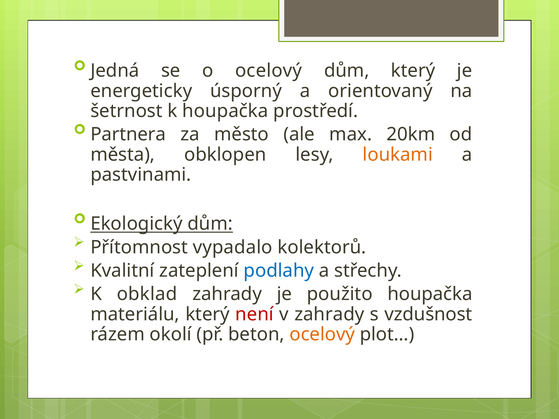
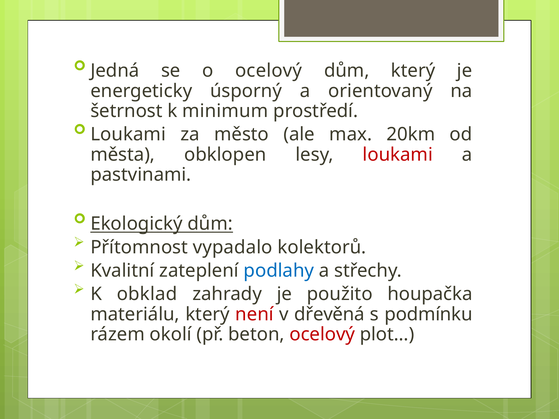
k houpačka: houpačka -> minimum
Partnera at (128, 135): Partnera -> Loukami
loukami at (398, 155) colour: orange -> red
v zahrady: zahrady -> dřevěná
vzdušnost: vzdušnost -> podmínku
ocelový at (322, 335) colour: orange -> red
